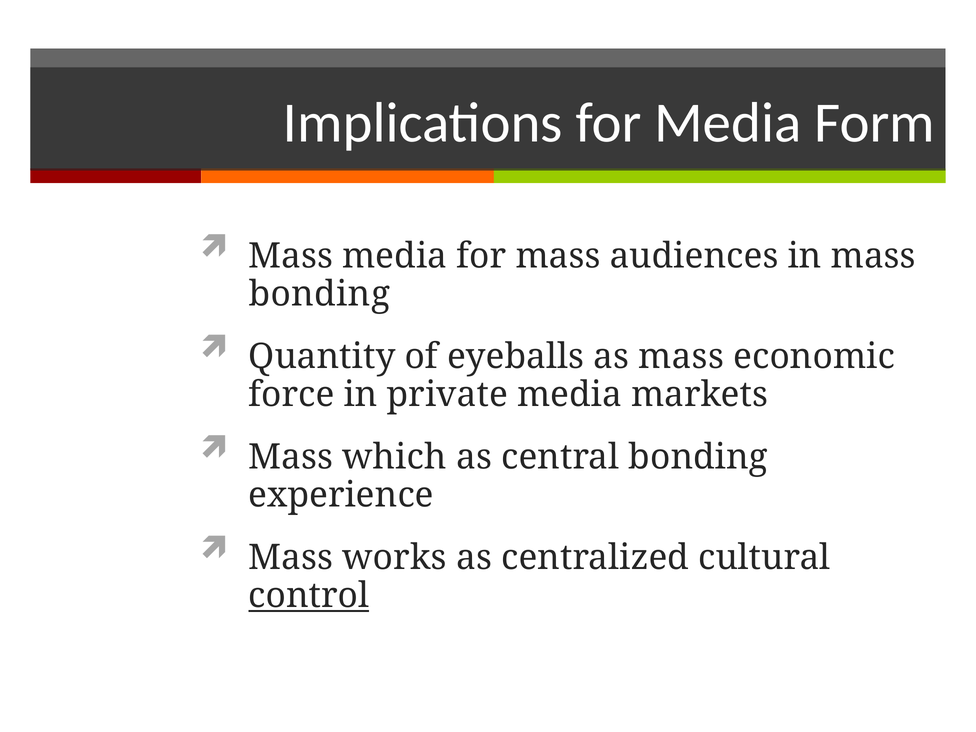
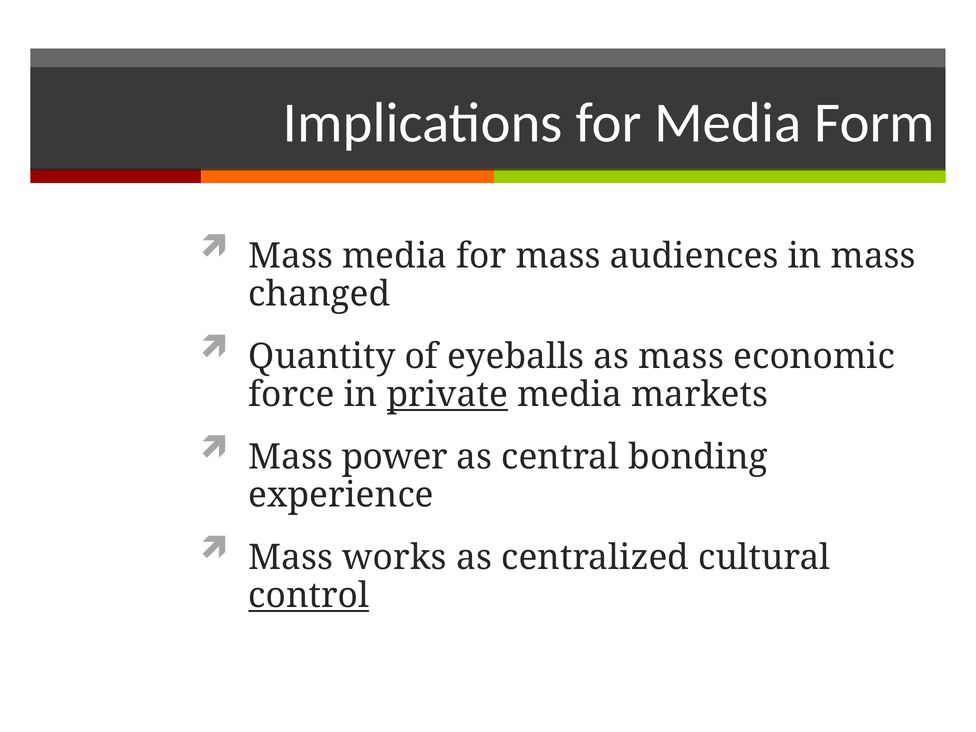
bonding at (319, 294): bonding -> changed
private underline: none -> present
which: which -> power
